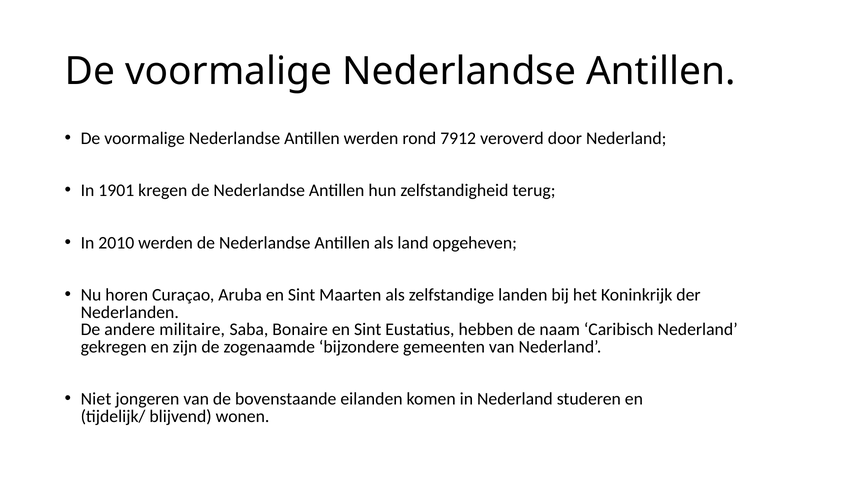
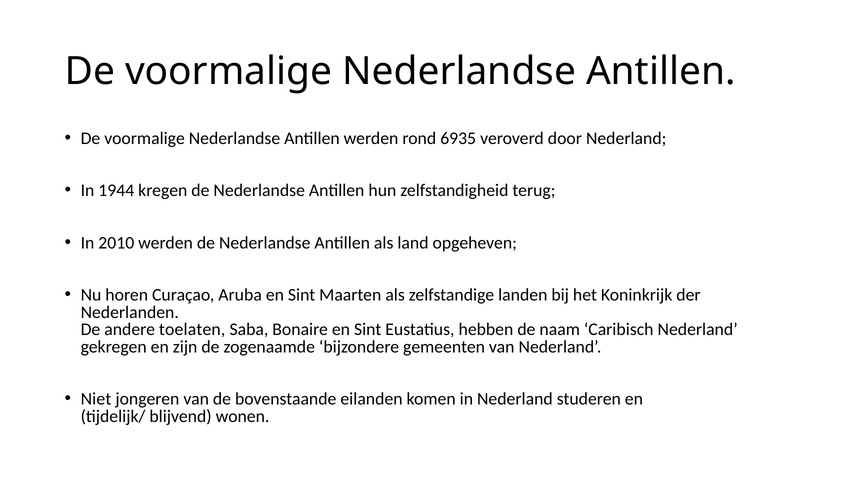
7912: 7912 -> 6935
1901: 1901 -> 1944
militaire: militaire -> toelaten
